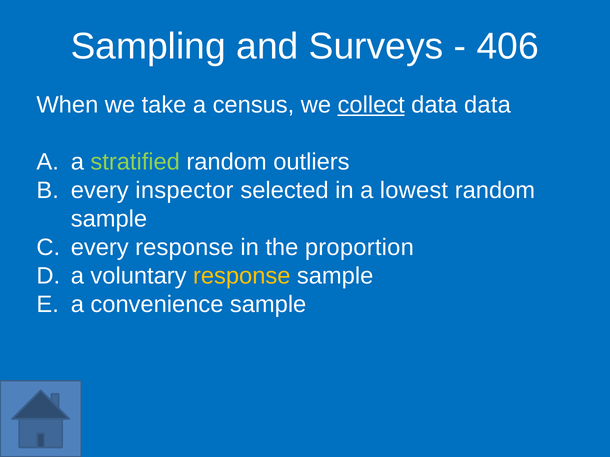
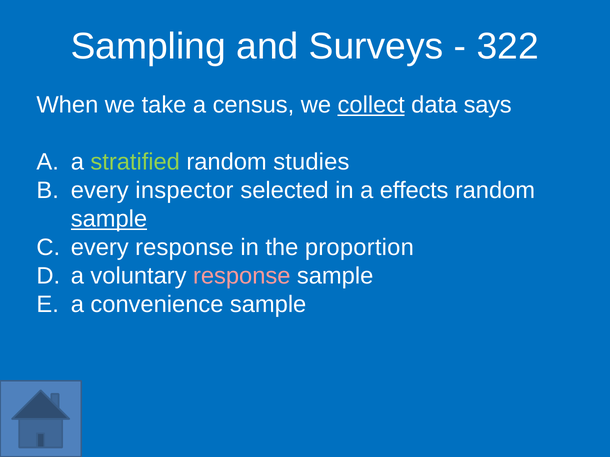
406: 406 -> 322
data data: data -> says
outliers: outliers -> studies
lowest: lowest -> effects
sample at (109, 219) underline: none -> present
response at (242, 276) colour: yellow -> pink
